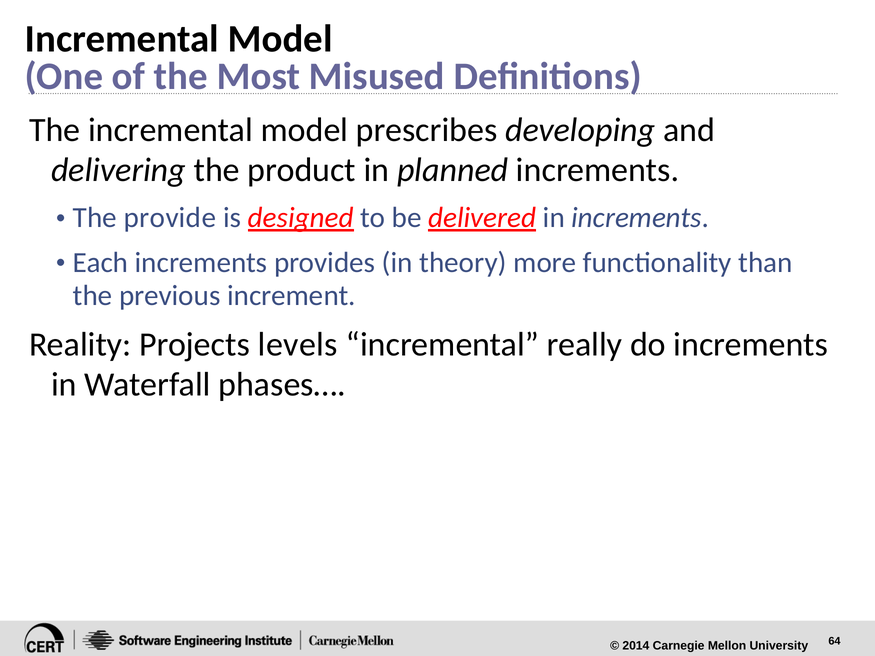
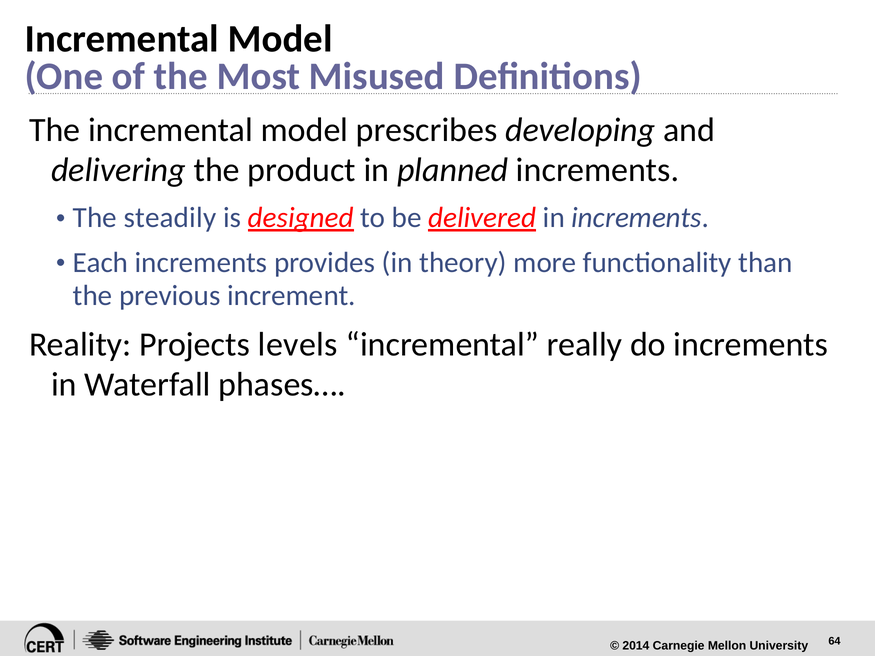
provide: provide -> steadily
